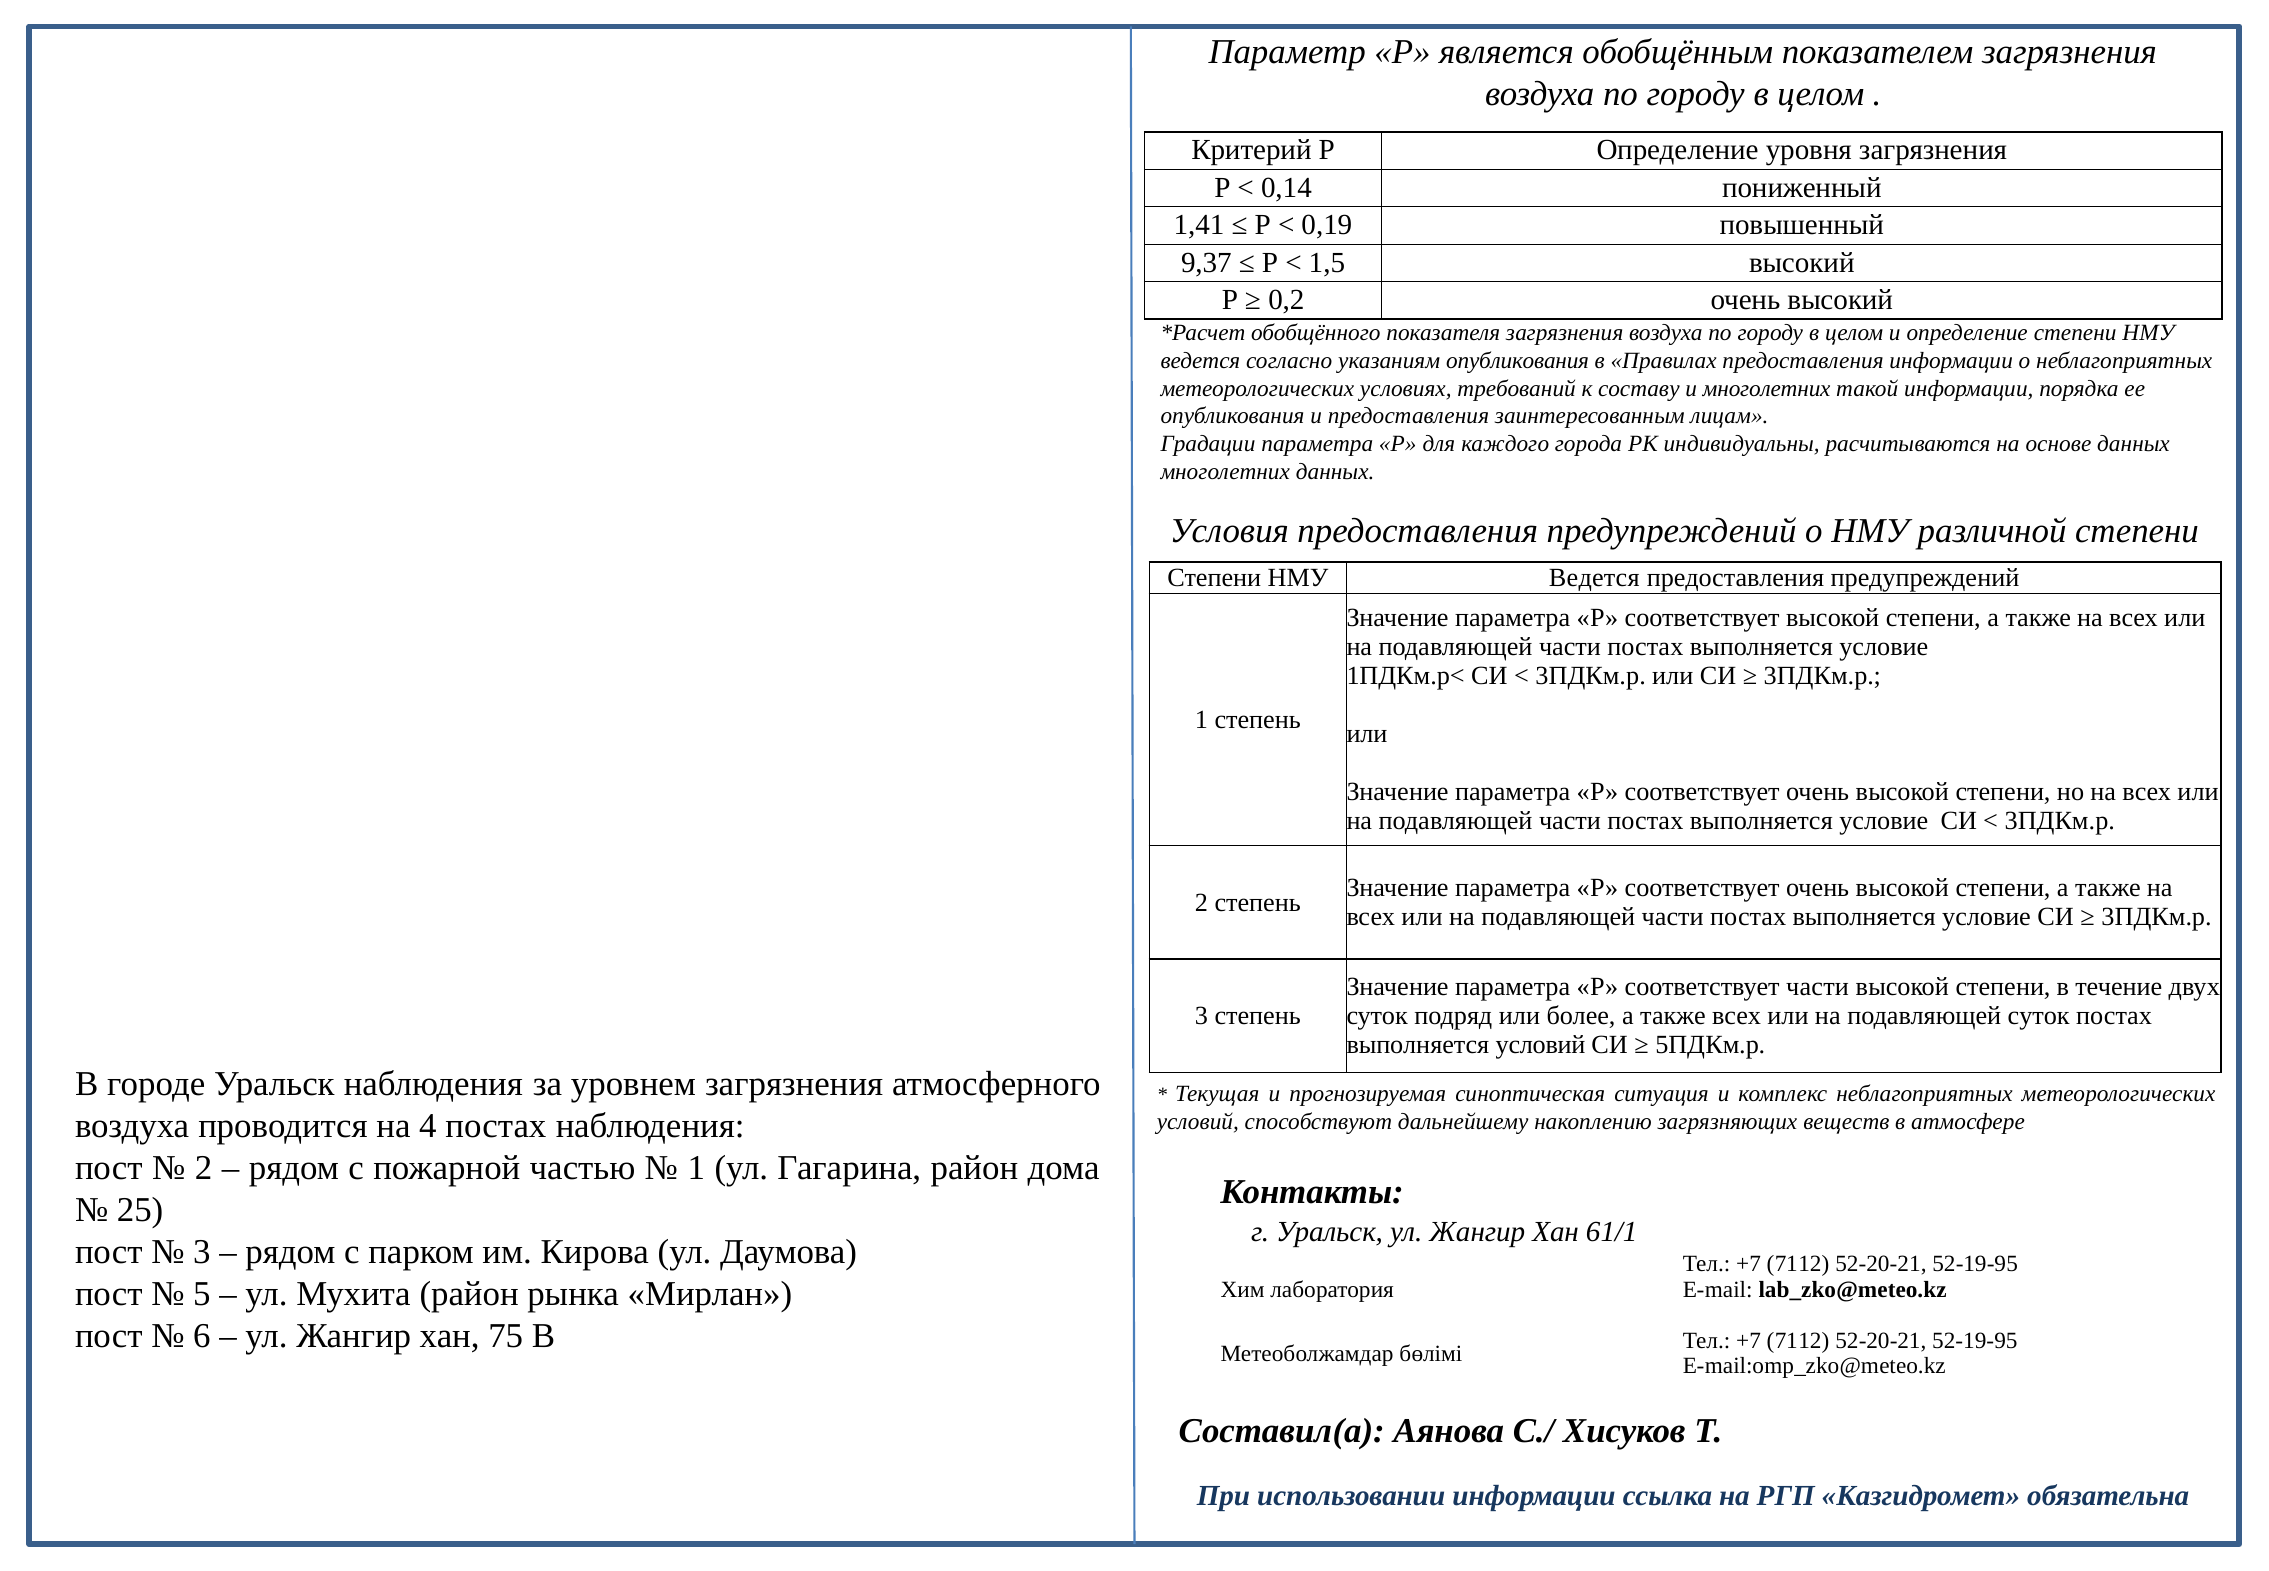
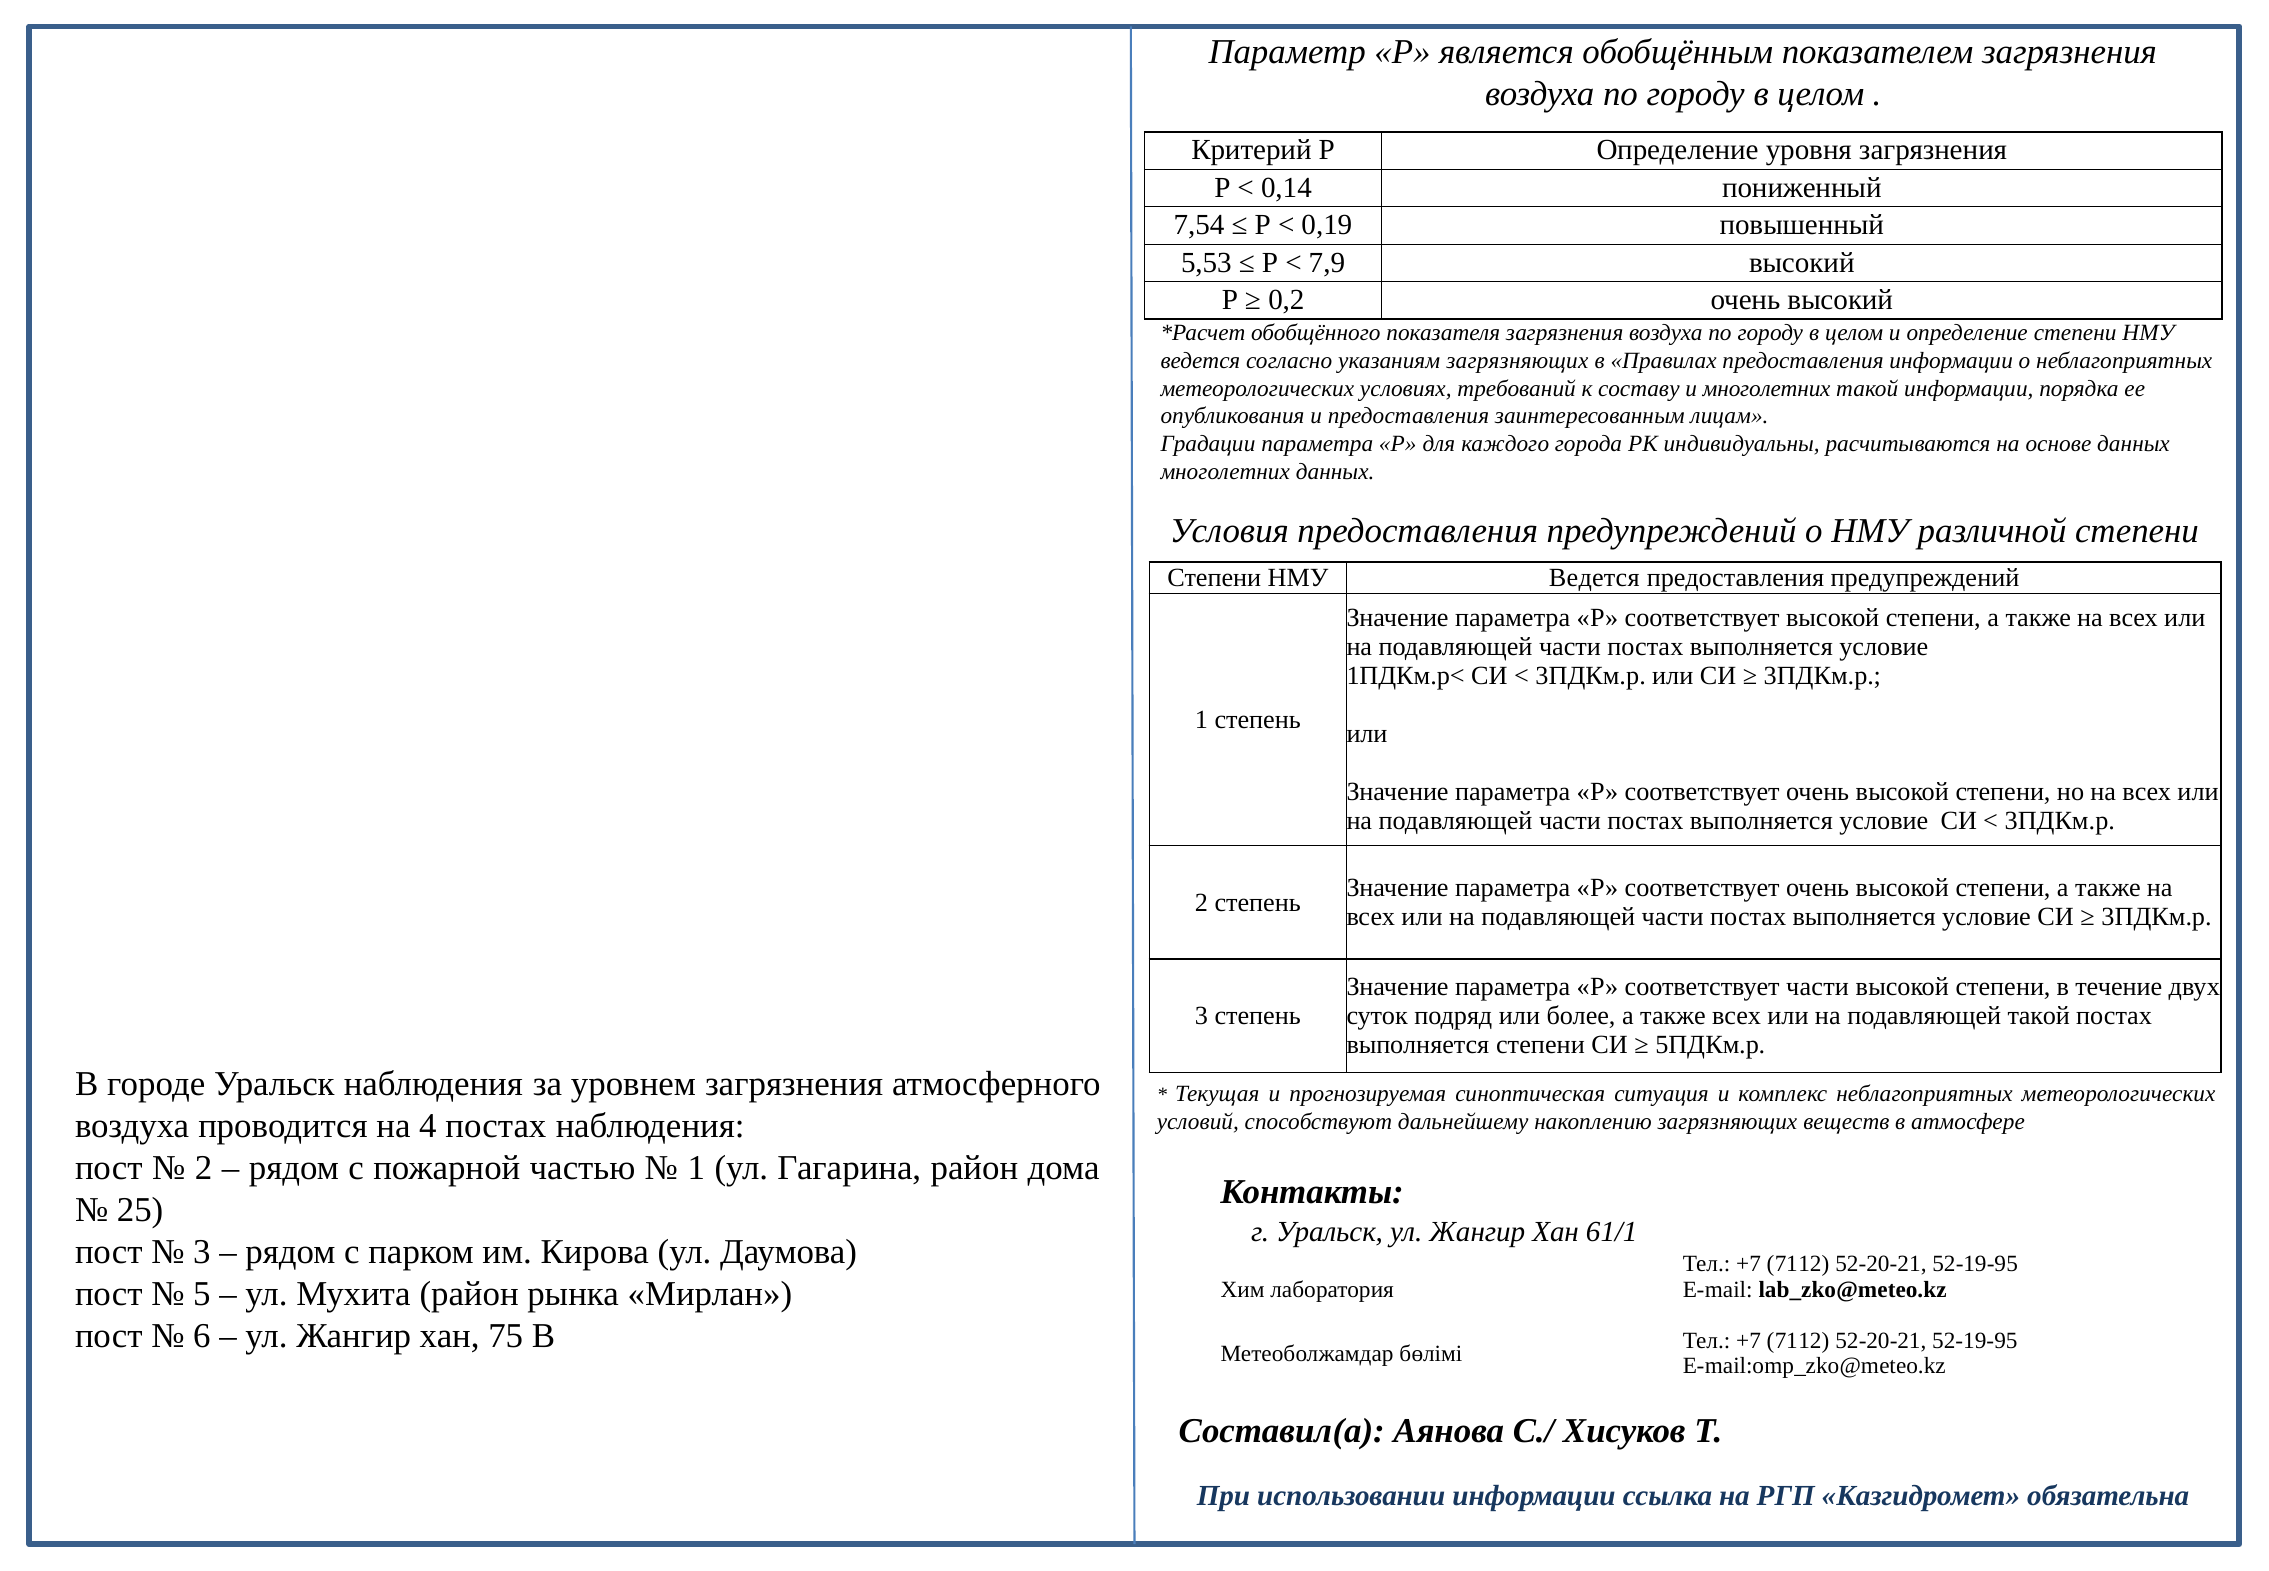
1,41: 1,41 -> 7,54
9,37: 9,37 -> 5,53
1,5: 1,5 -> 7,9
указаниям опубликования: опубликования -> загрязняющих
подавляющей суток: суток -> такой
выполняется условий: условий -> степени
